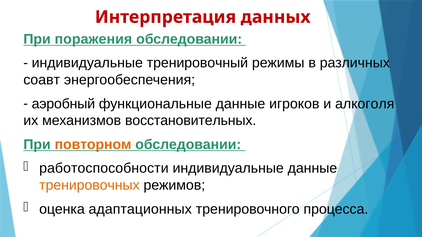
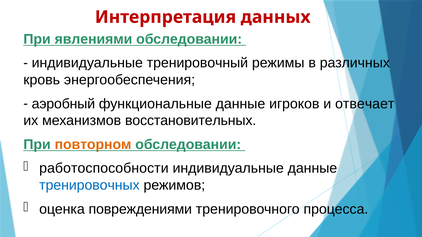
поражения: поражения -> явлениями
соавт: соавт -> кровь
алкоголя: алкоголя -> отвечает
тренировочных colour: orange -> blue
адаптационных: адаптационных -> повреждениями
